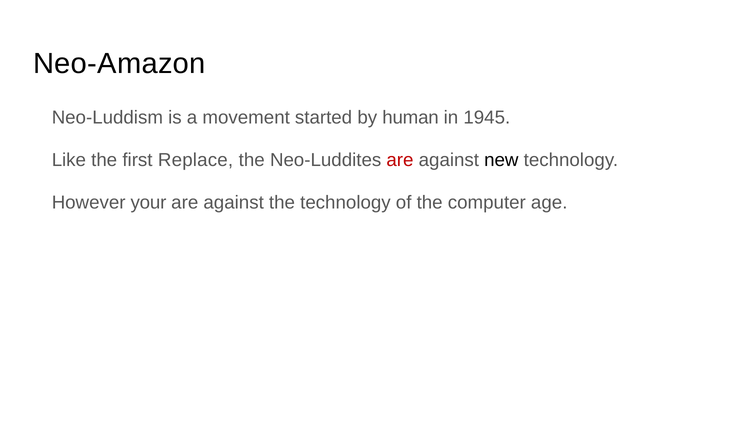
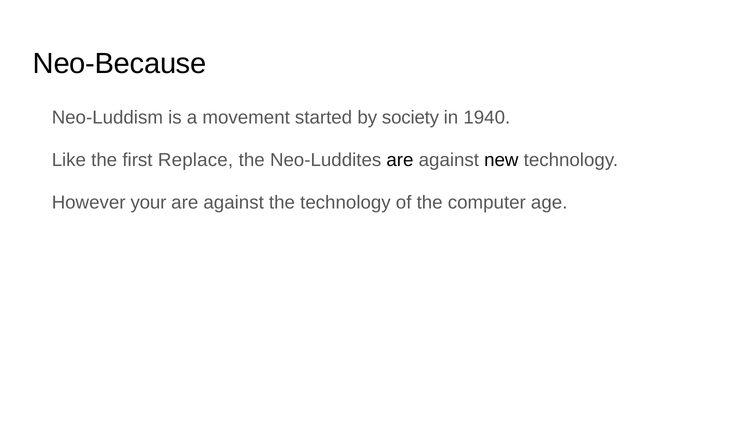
Neo-Amazon: Neo-Amazon -> Neo-Because
human: human -> society
1945: 1945 -> 1940
are at (400, 160) colour: red -> black
